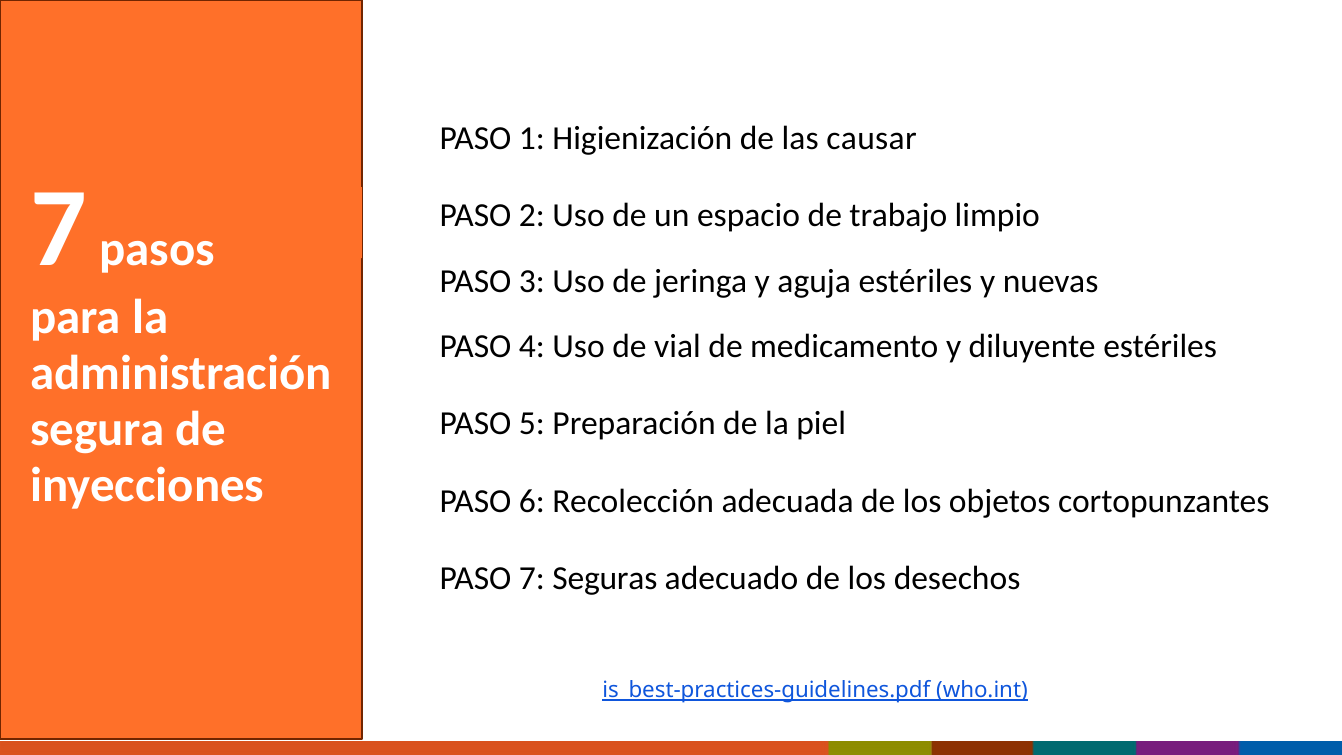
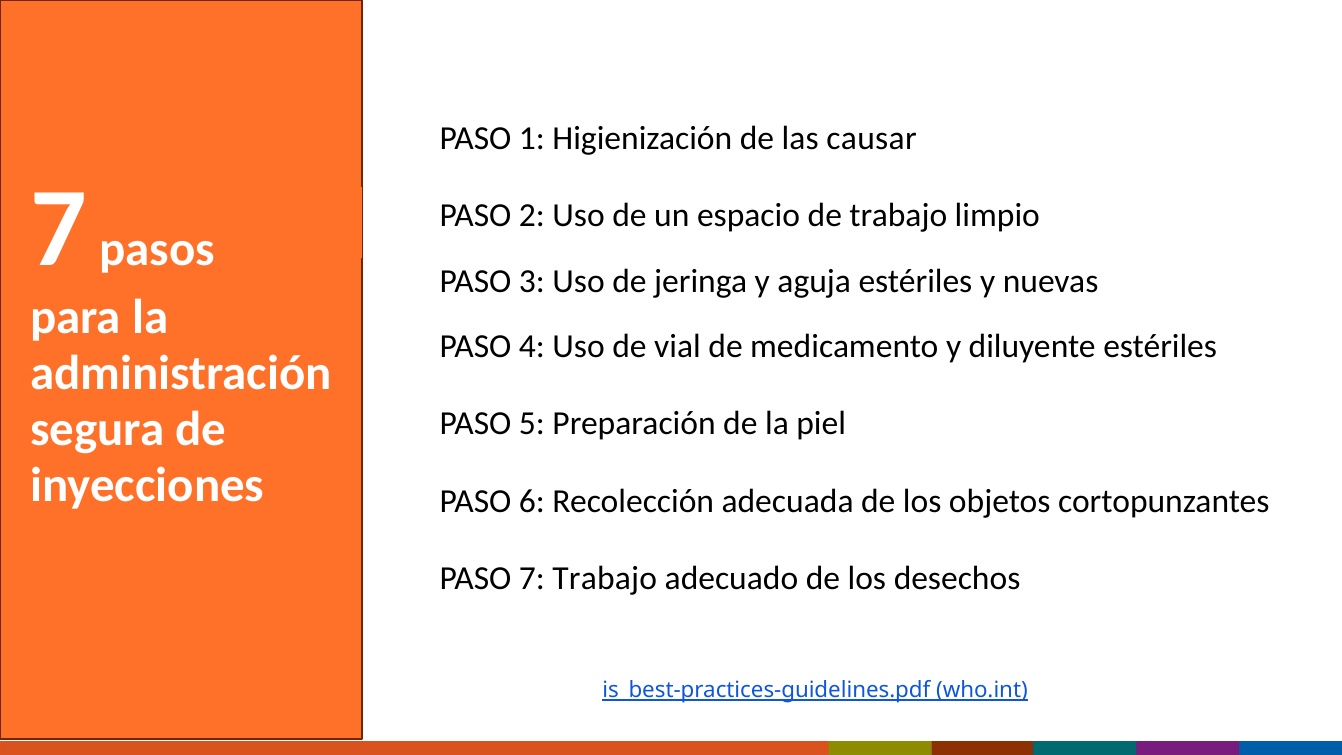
7 Seguras: Seguras -> Trabajo
